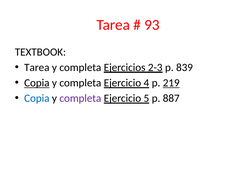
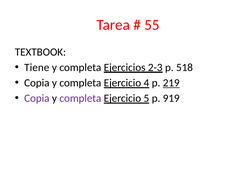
93: 93 -> 55
Tarea at (37, 67): Tarea -> Tiene
839: 839 -> 518
Copia at (37, 83) underline: present -> none
Copia at (37, 98) colour: blue -> purple
887: 887 -> 919
